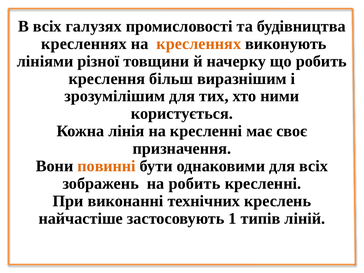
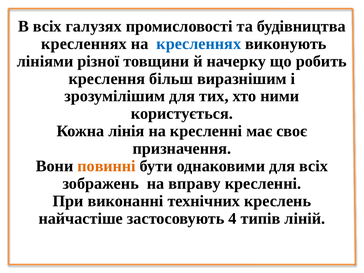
кресленнях at (199, 44) colour: orange -> blue
на робить: робить -> вправу
1: 1 -> 4
